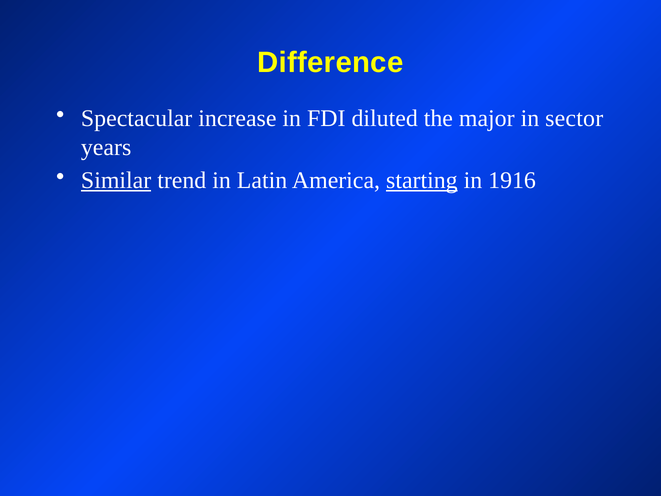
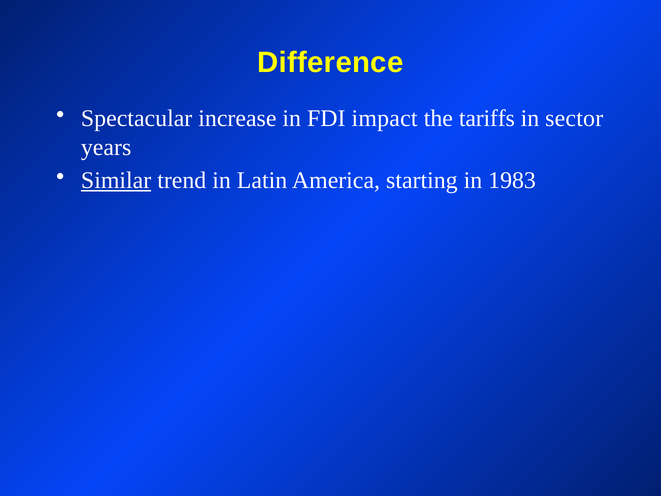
diluted: diluted -> impact
major: major -> tariffs
starting underline: present -> none
1916: 1916 -> 1983
